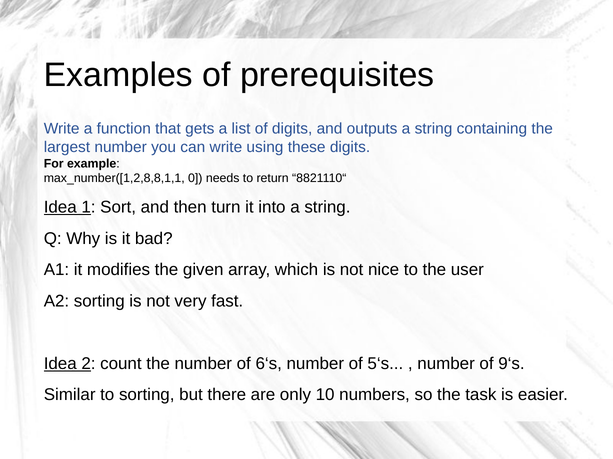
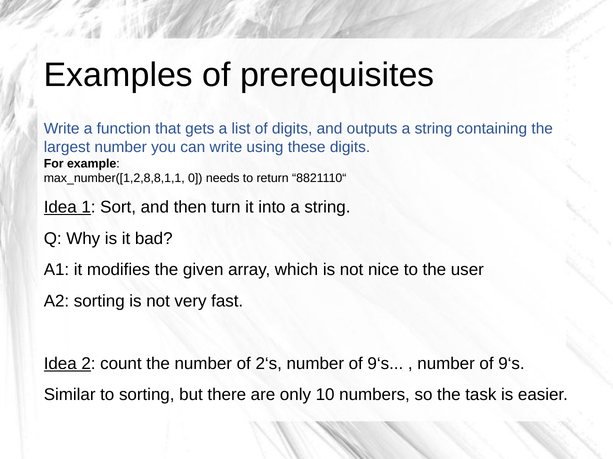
6‘s: 6‘s -> 2‘s
5‘s at (385, 364): 5‘s -> 9‘s
